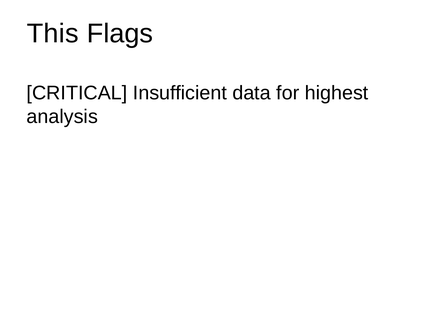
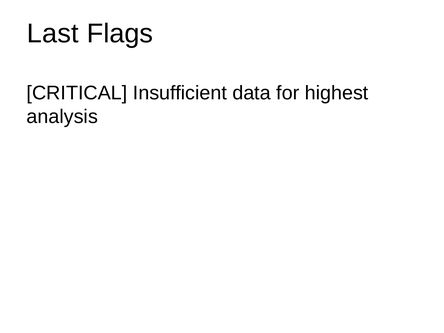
This: This -> Last
